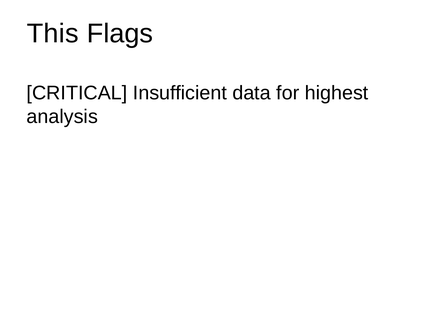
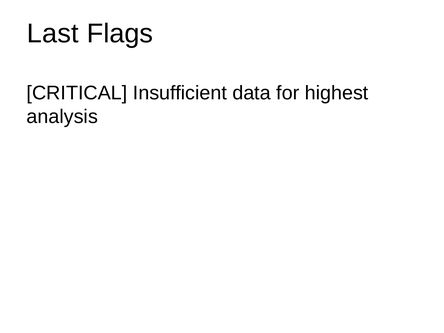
This: This -> Last
